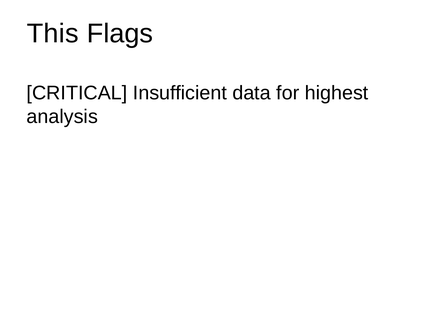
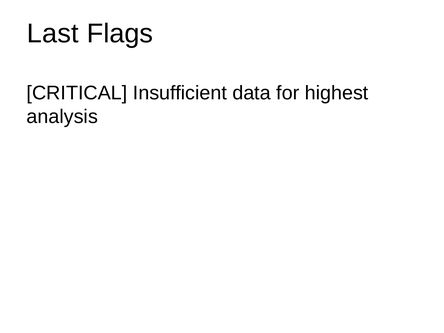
This: This -> Last
